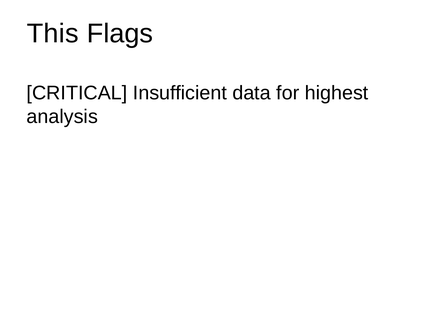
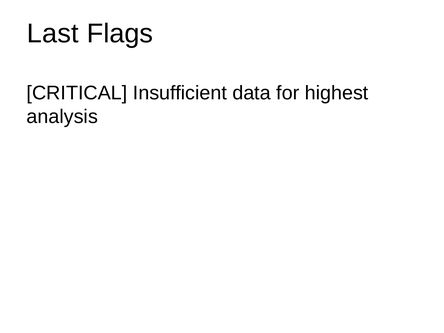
This: This -> Last
